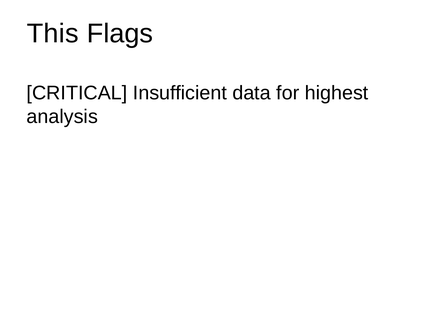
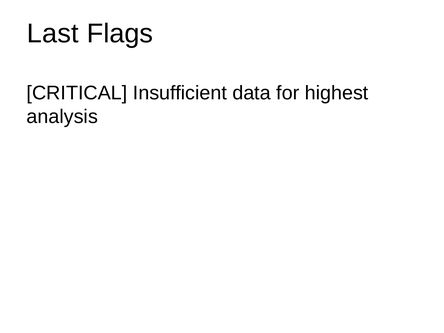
This: This -> Last
